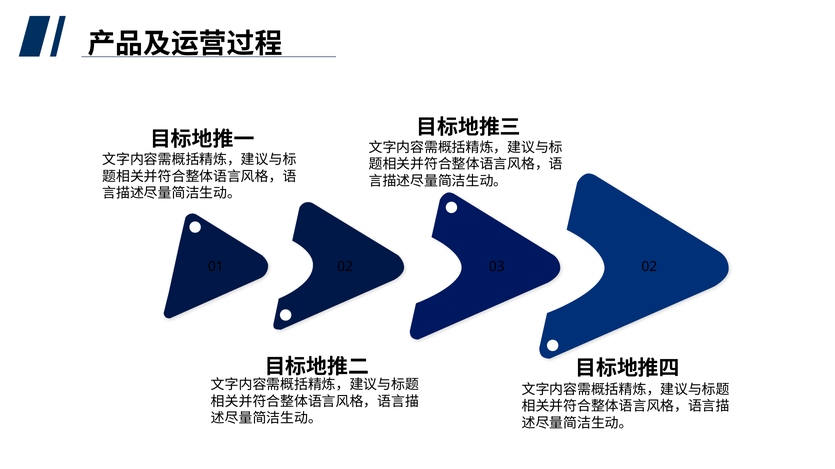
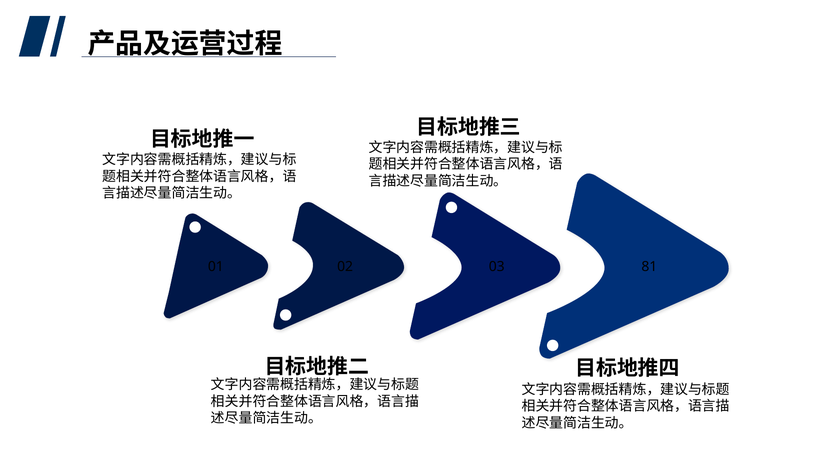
01 02: 02 -> 81
